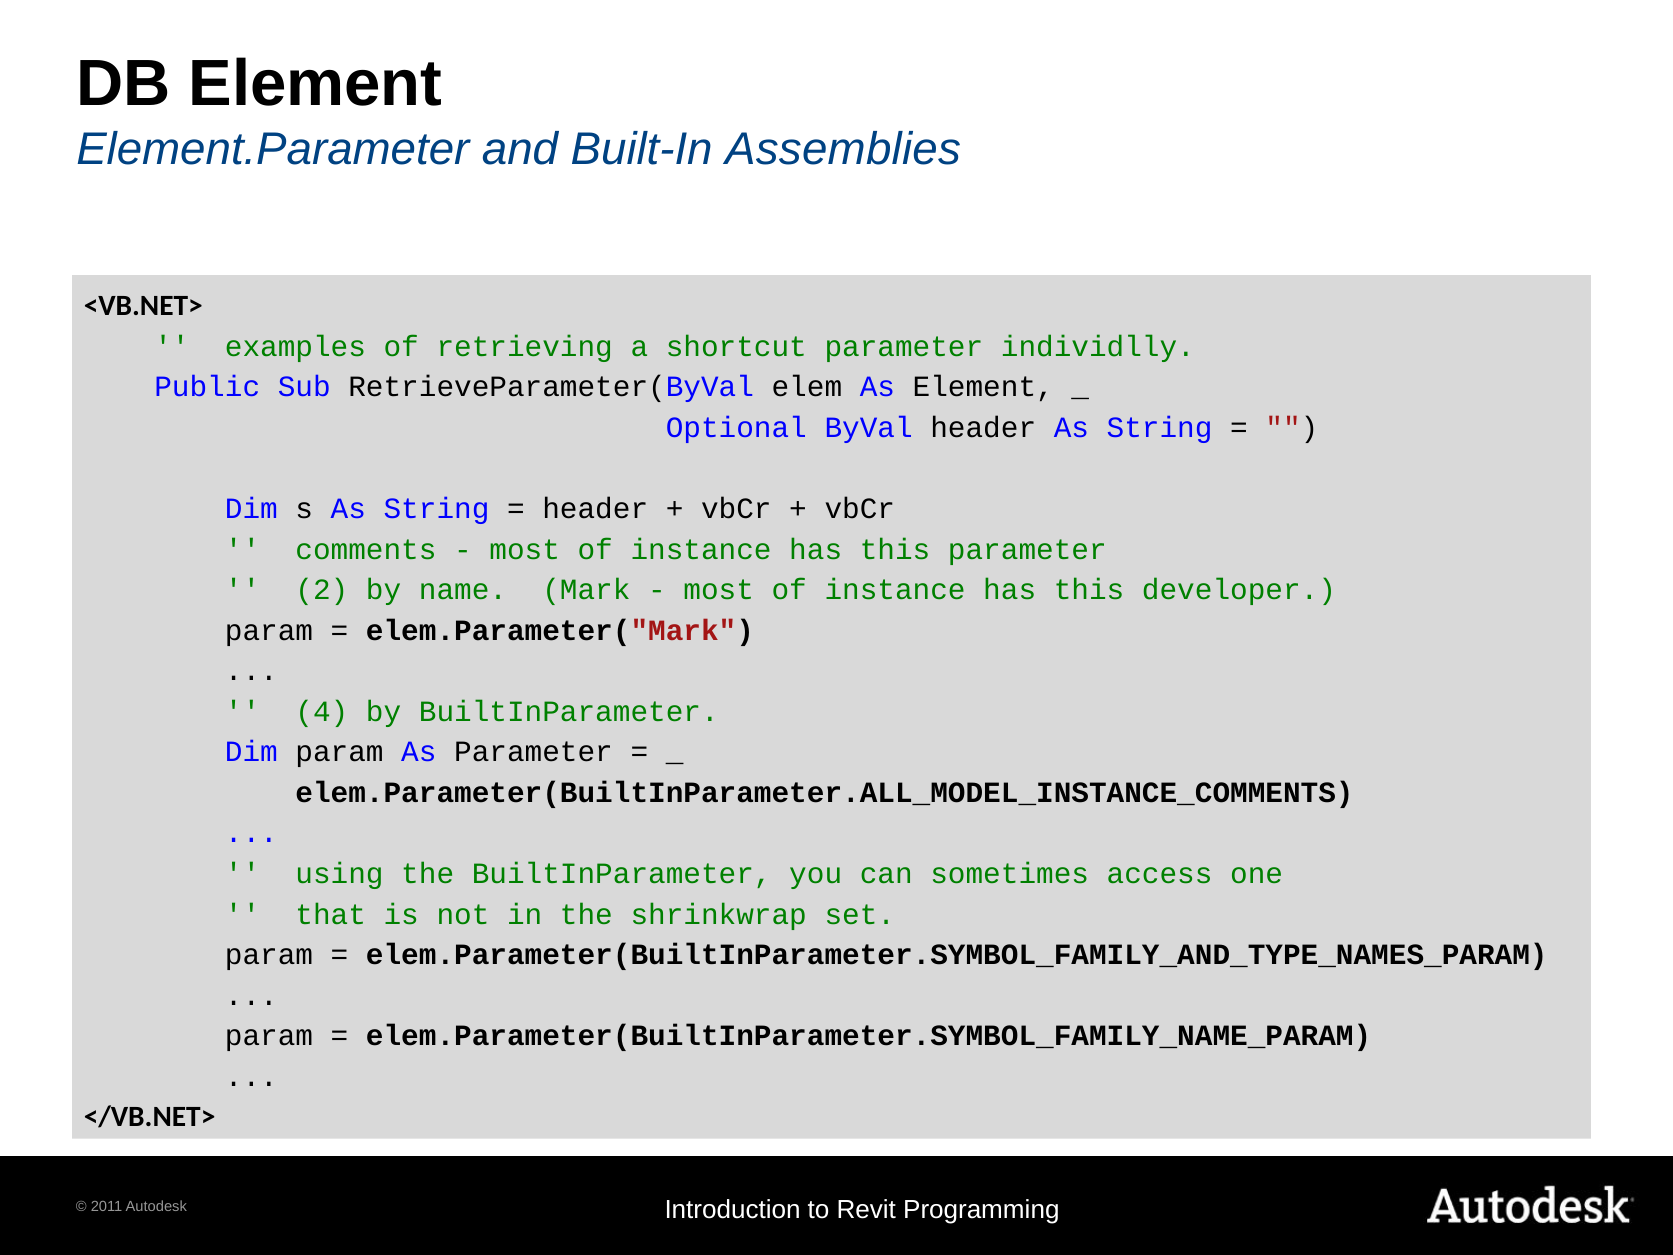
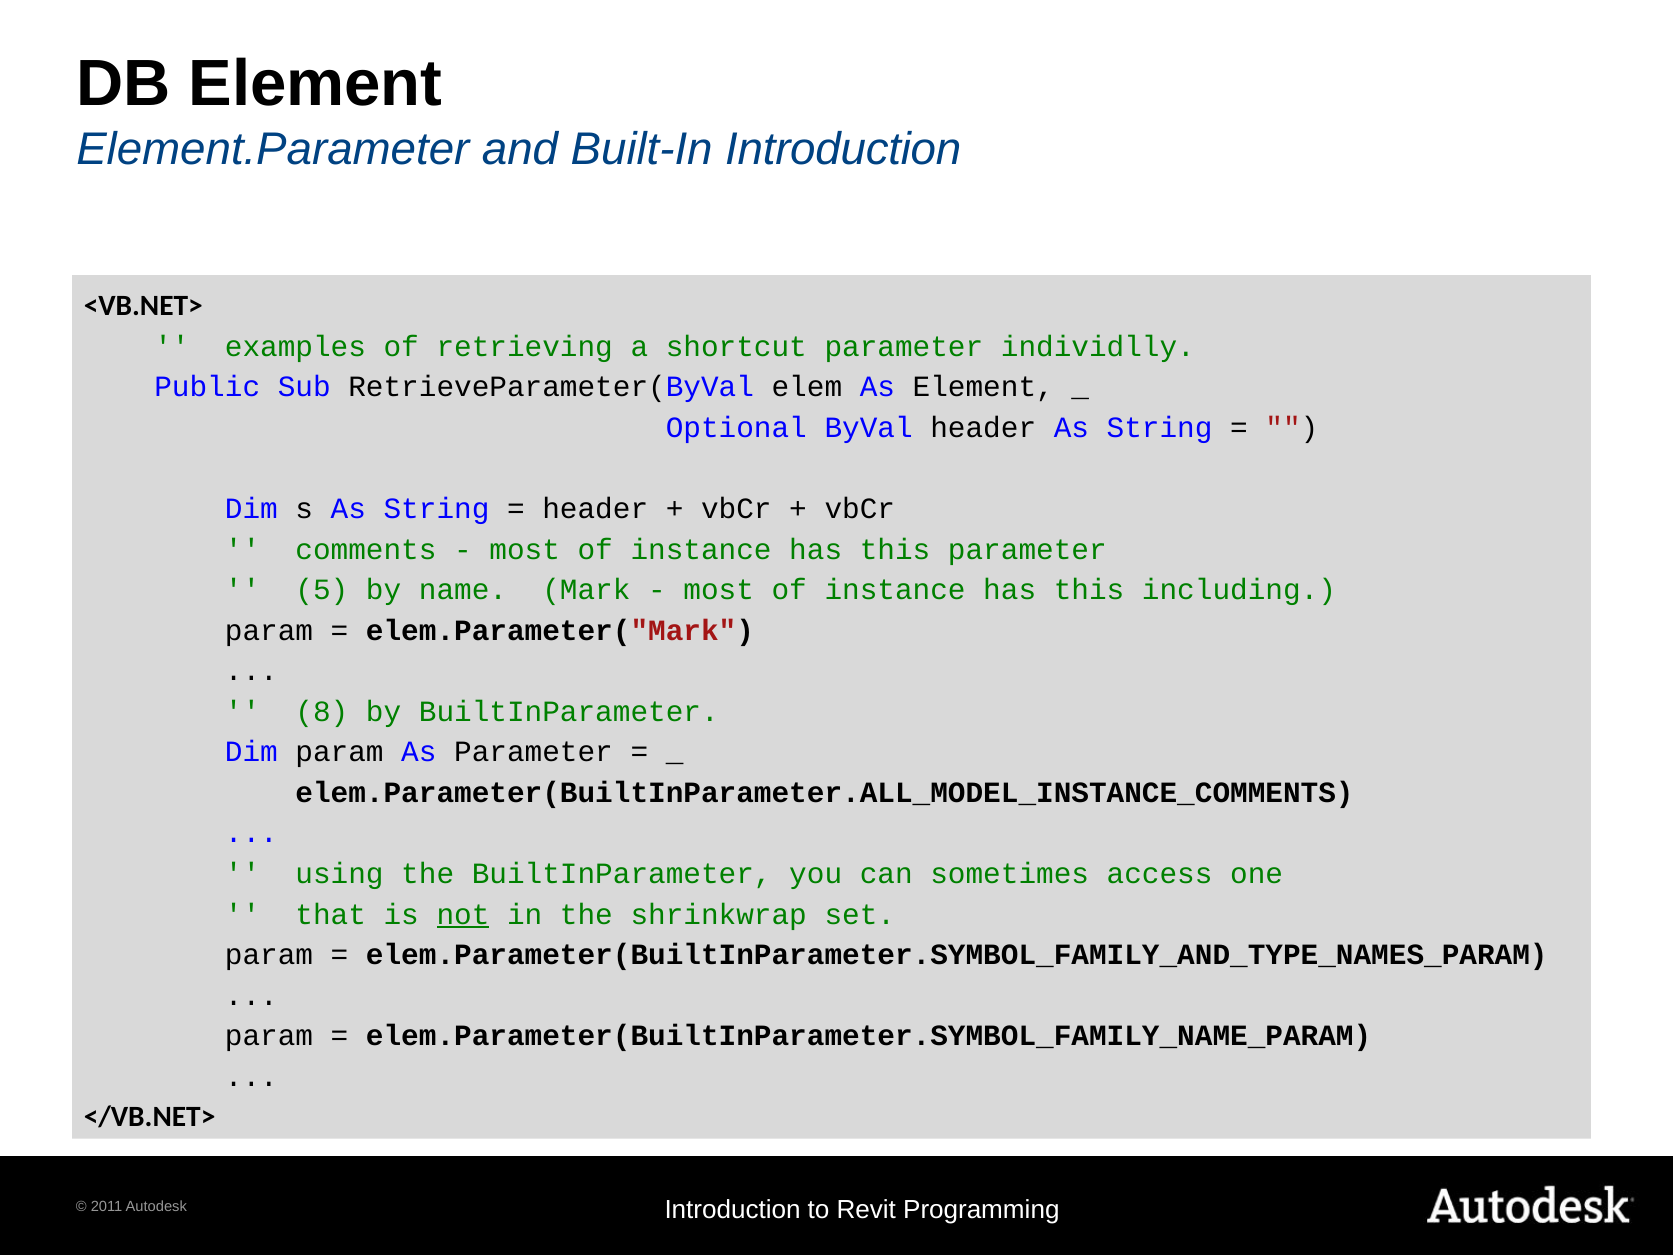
Built-In Assemblies: Assemblies -> Introduction
2: 2 -> 5
developer: developer -> including
4: 4 -> 8
not underline: none -> present
